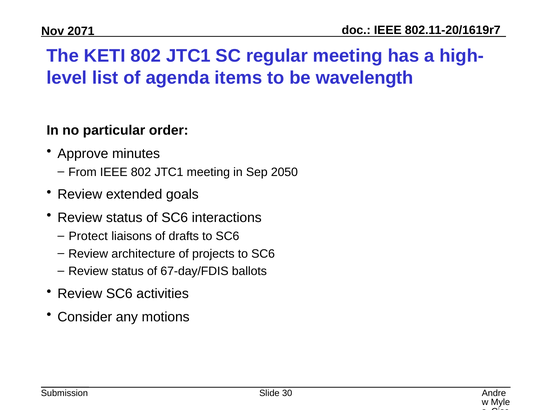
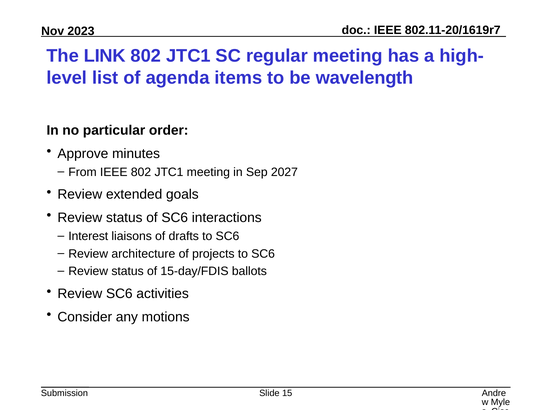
2071: 2071 -> 2023
KETI: KETI -> LINK
2050: 2050 -> 2027
Protect: Protect -> Interest
67-day/FDIS: 67-day/FDIS -> 15-day/FDIS
30: 30 -> 15
